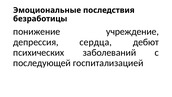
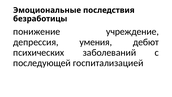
сердца: сердца -> умения
